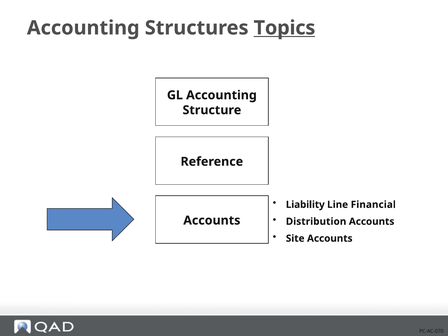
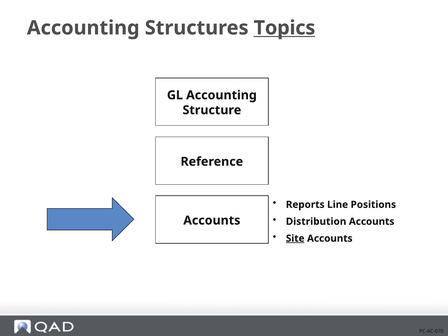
Liability: Liability -> Reports
Financial: Financial -> Positions
Site underline: none -> present
